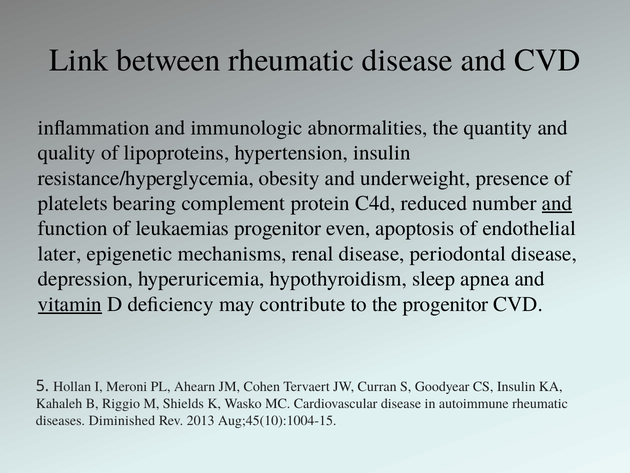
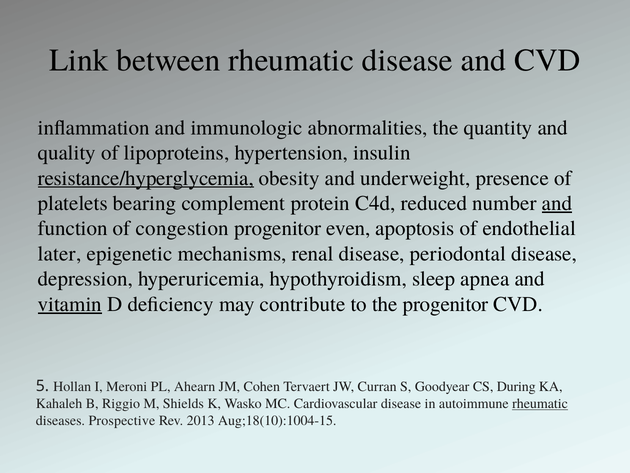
resistance/hyperglycemia underline: none -> present
leukaemias: leukaemias -> congestion
CS Insulin: Insulin -> During
rheumatic at (540, 403) underline: none -> present
Diminished: Diminished -> Prospective
Aug;45(10):1004-15: Aug;45(10):1004-15 -> Aug;18(10):1004-15
